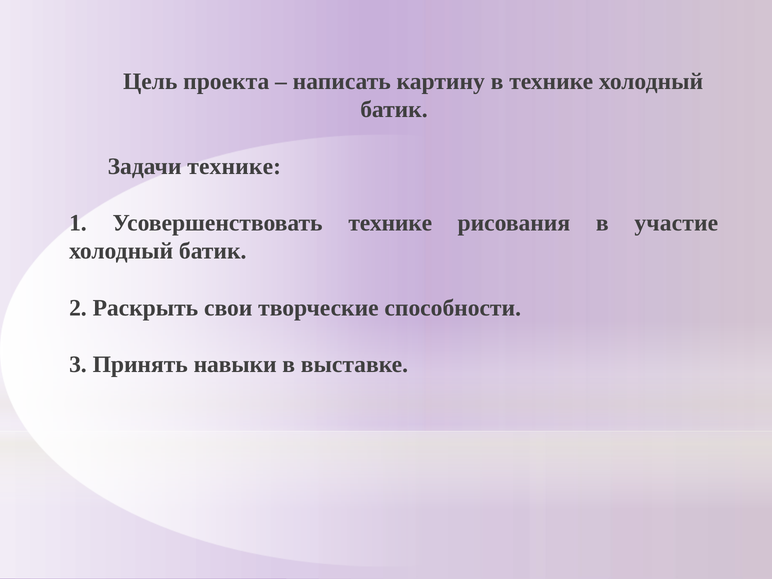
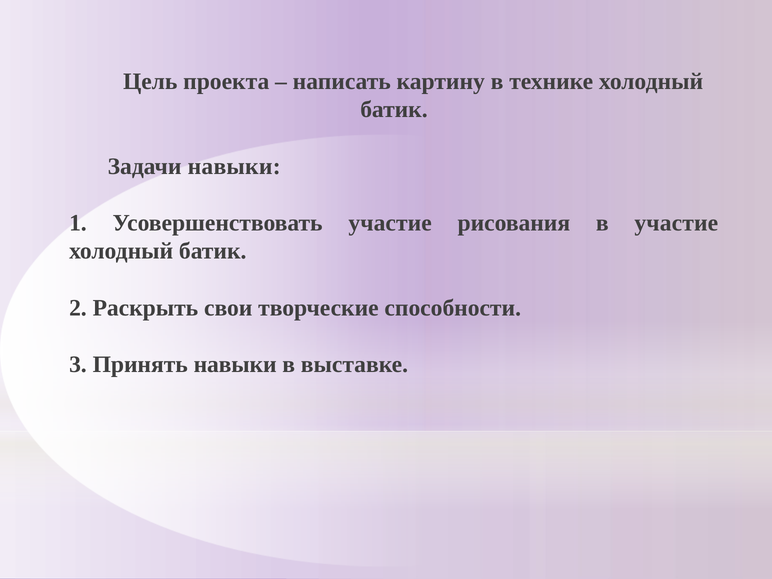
Задачи технике: технике -> навыки
Усовершенствовать технике: технике -> участие
